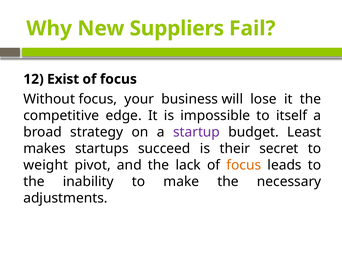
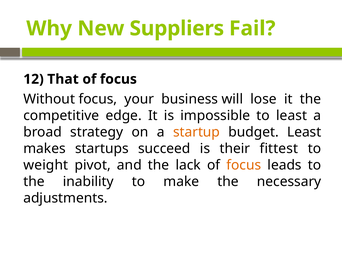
Exist: Exist -> That
to itself: itself -> least
startup colour: purple -> orange
secret: secret -> fittest
